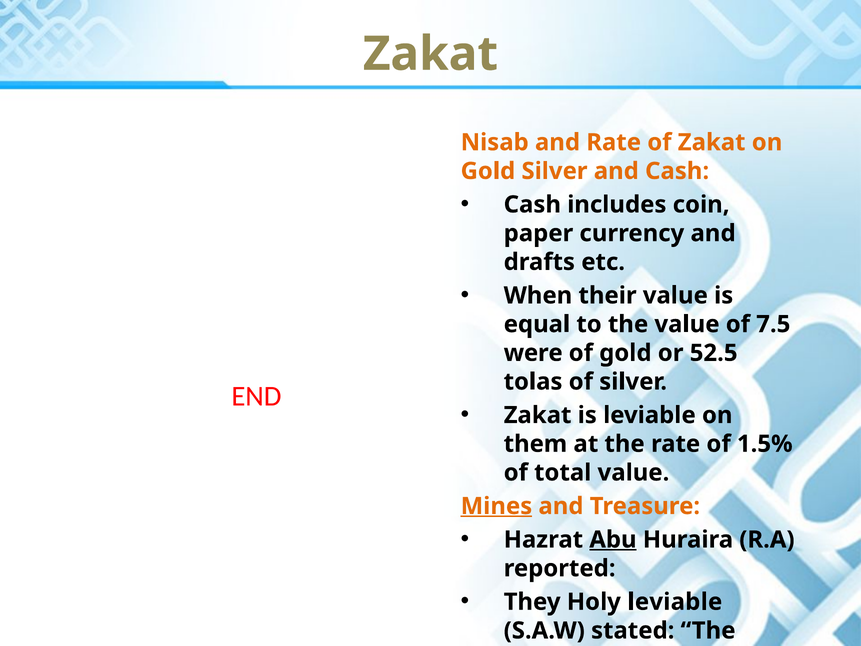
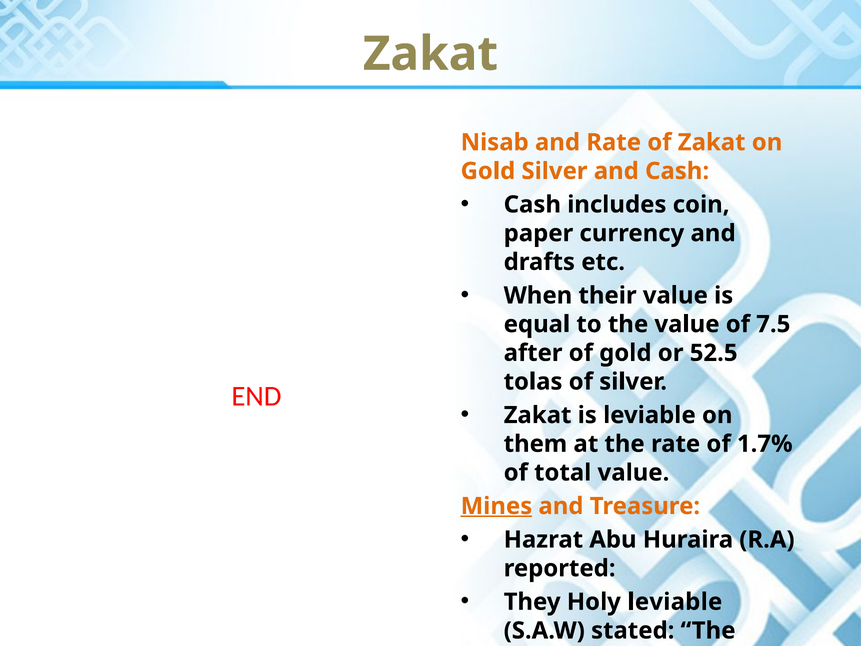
were: were -> after
1.5%: 1.5% -> 1.7%
Abu underline: present -> none
